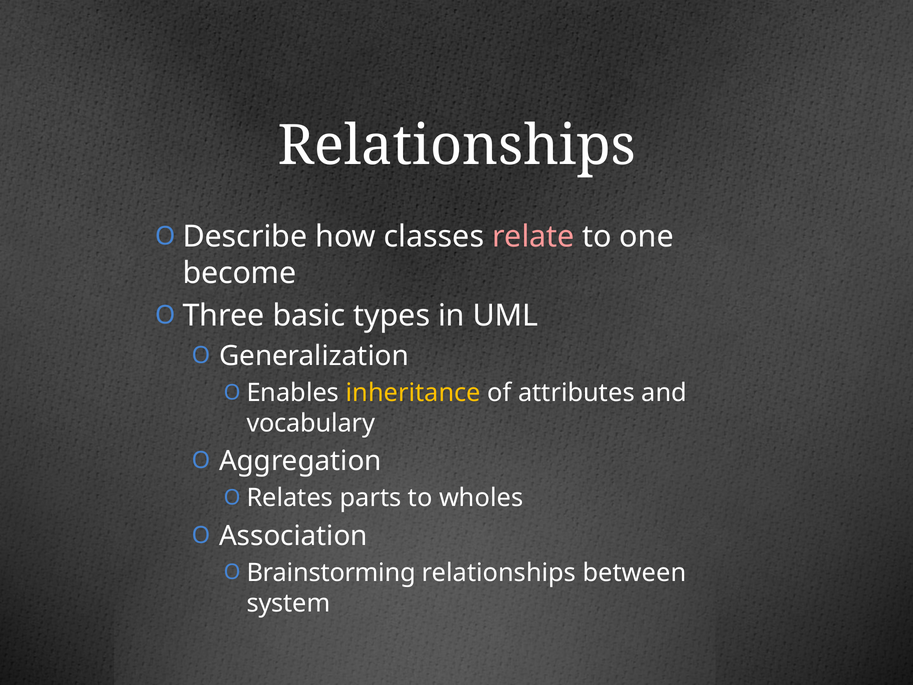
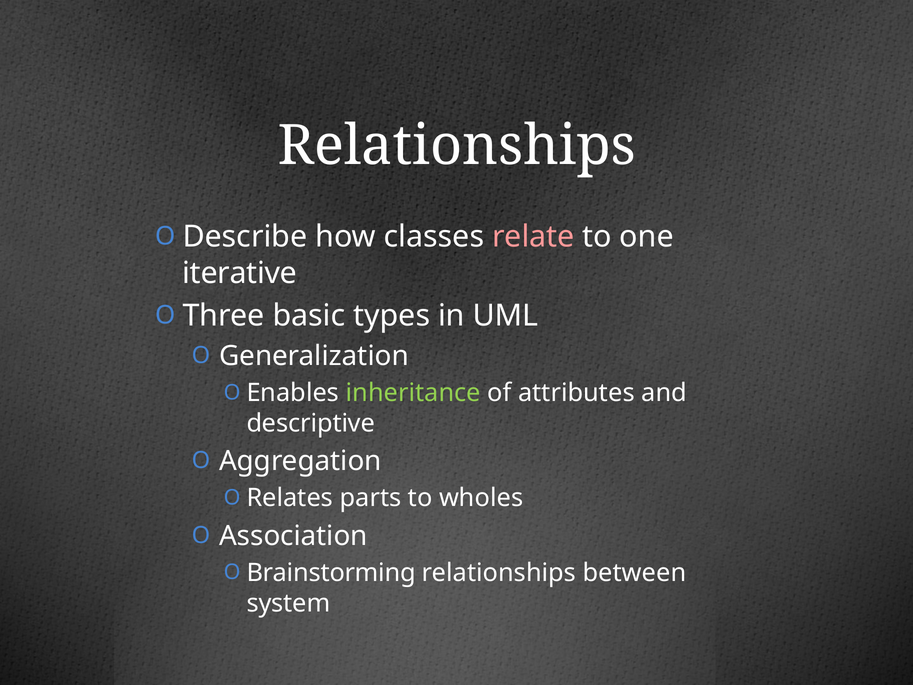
become: become -> iterative
inheritance colour: yellow -> light green
vocabulary: vocabulary -> descriptive
